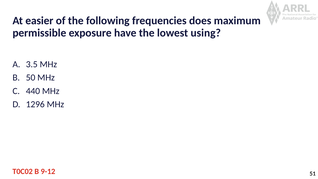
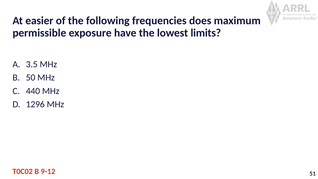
using: using -> limits
